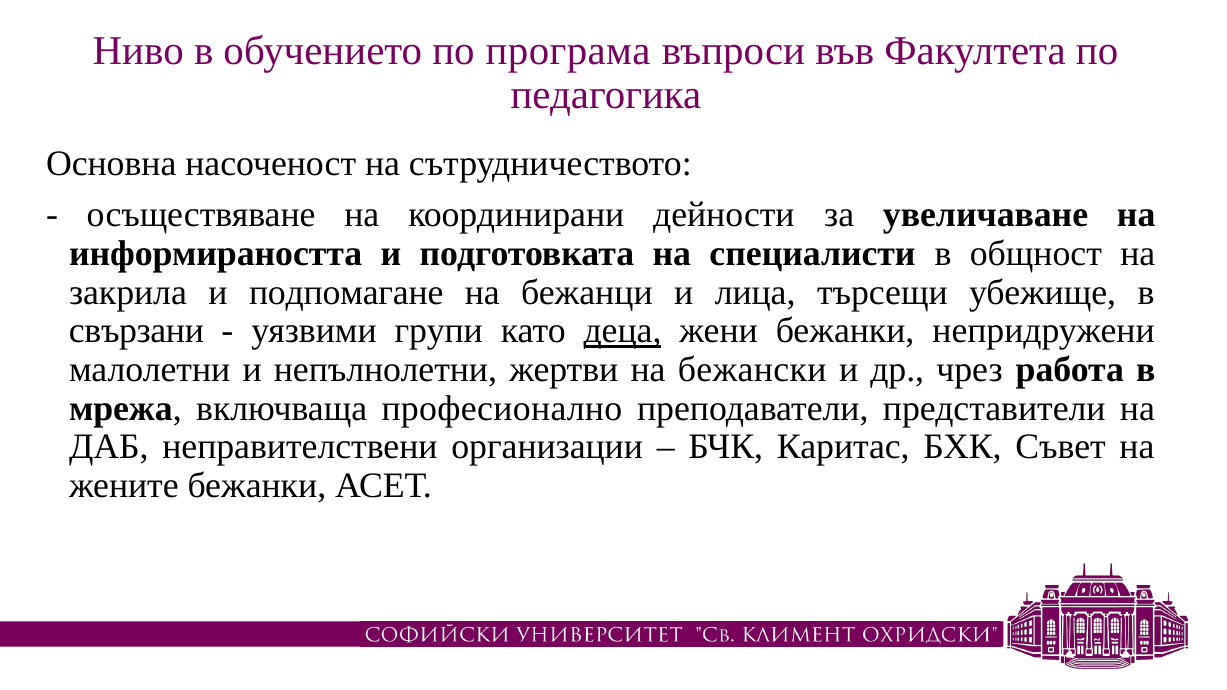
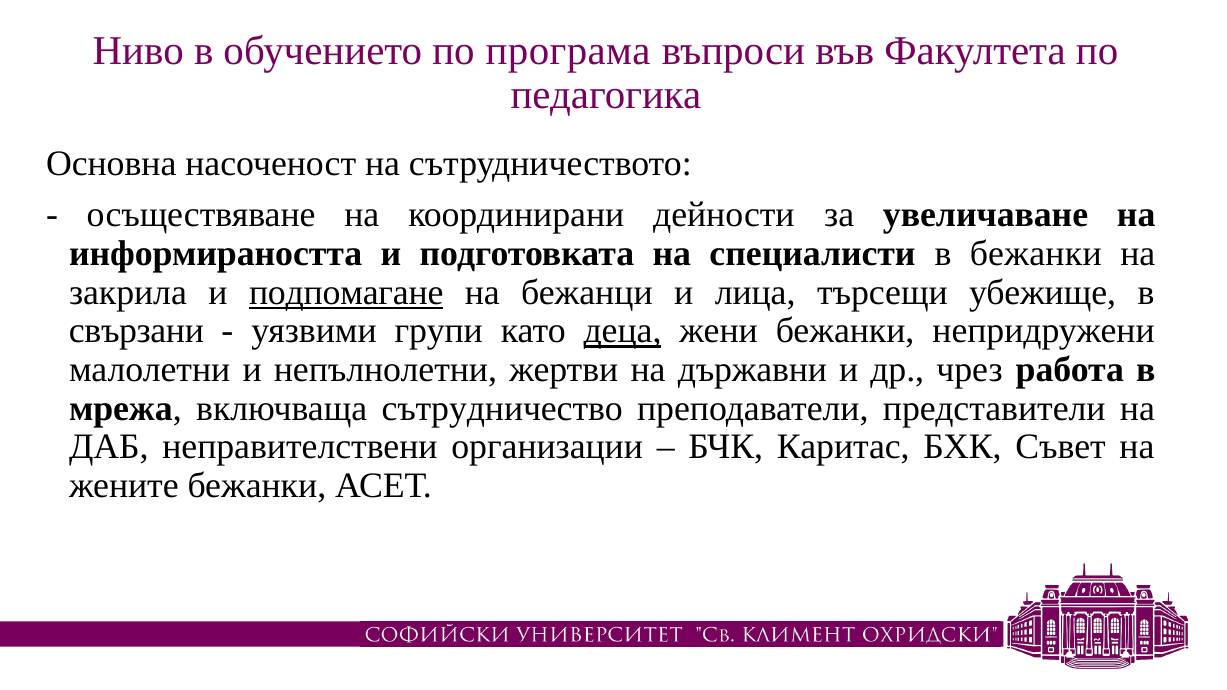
в общност: общност -> бежанки
подпомагане underline: none -> present
бежански: бежански -> държавни
професионално: професионално -> сътрудничество
